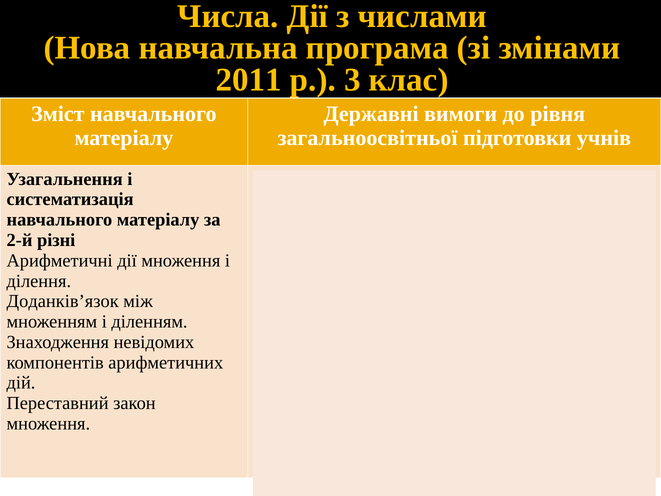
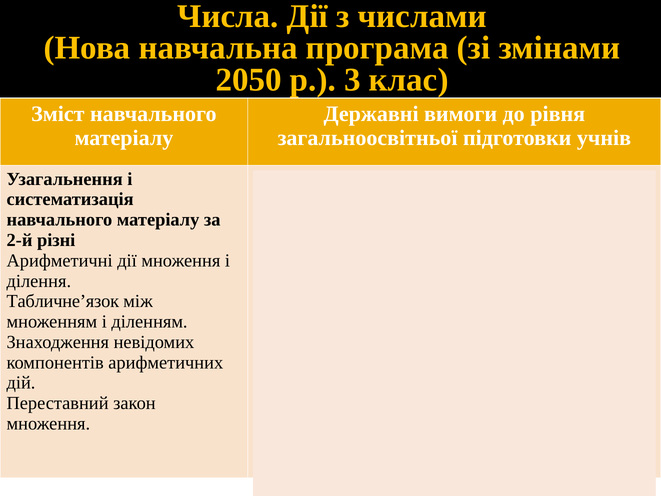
2011: 2011 -> 2050
Доданків’язок: Доданків’язок -> Табличне’язок
